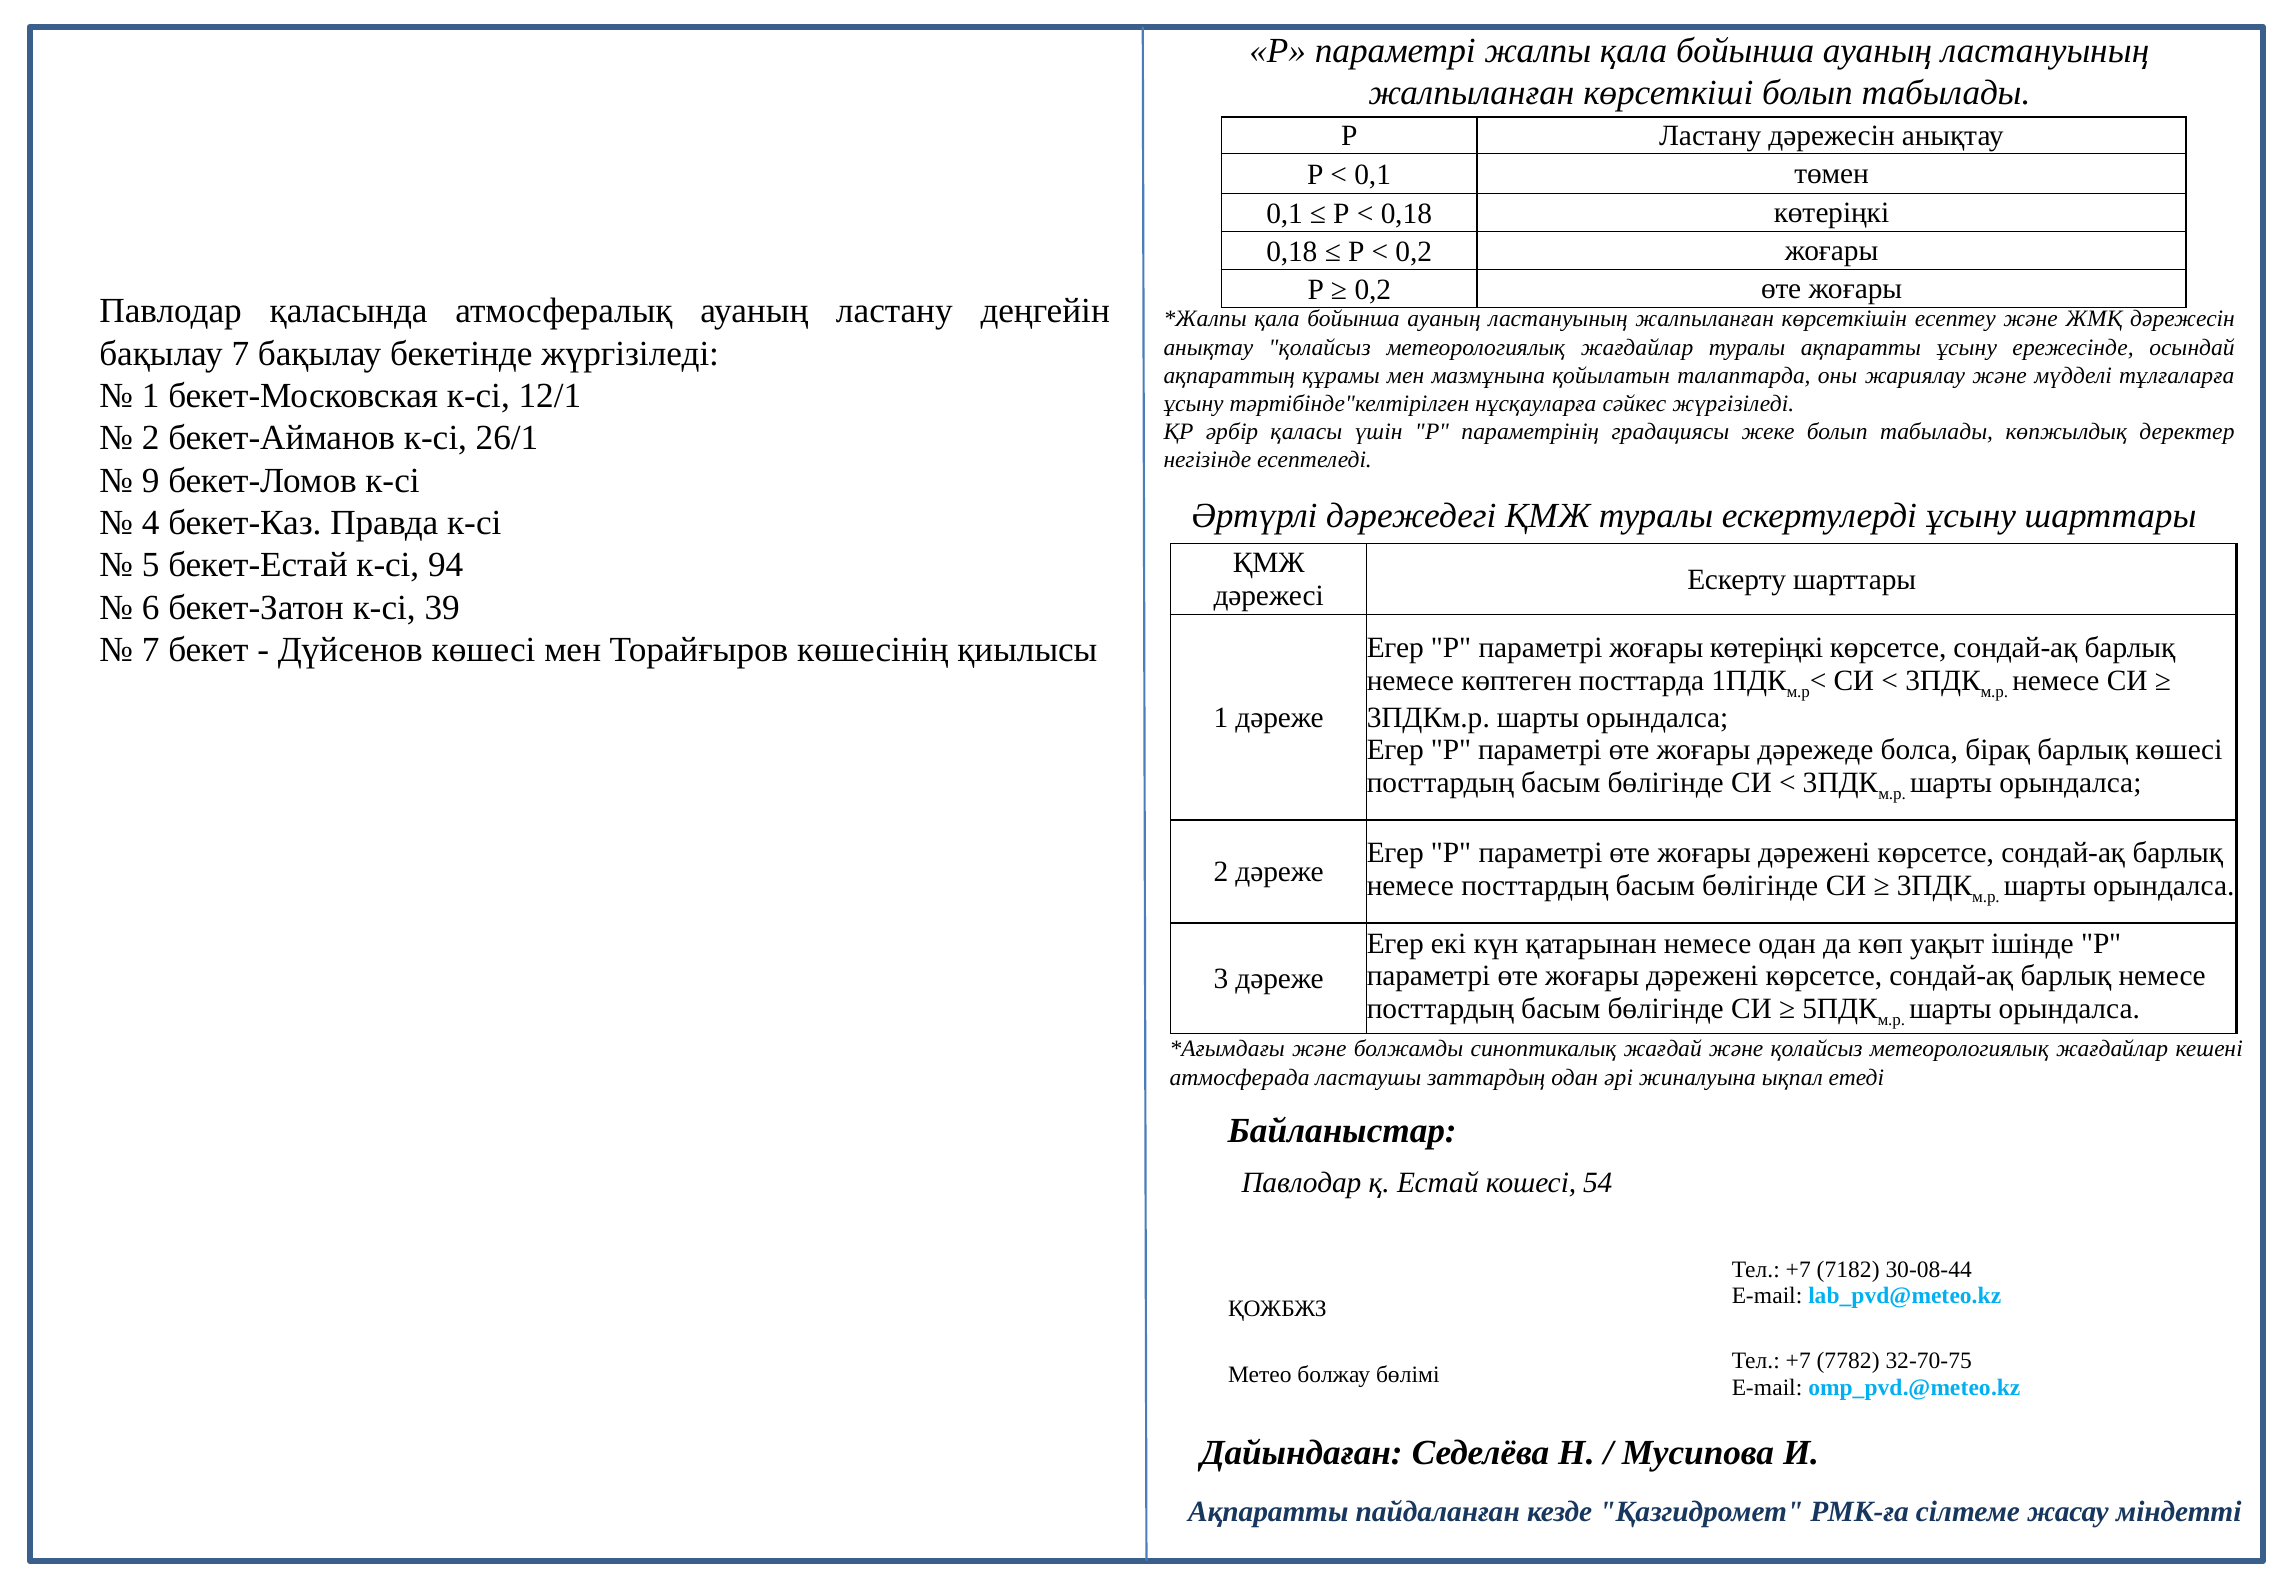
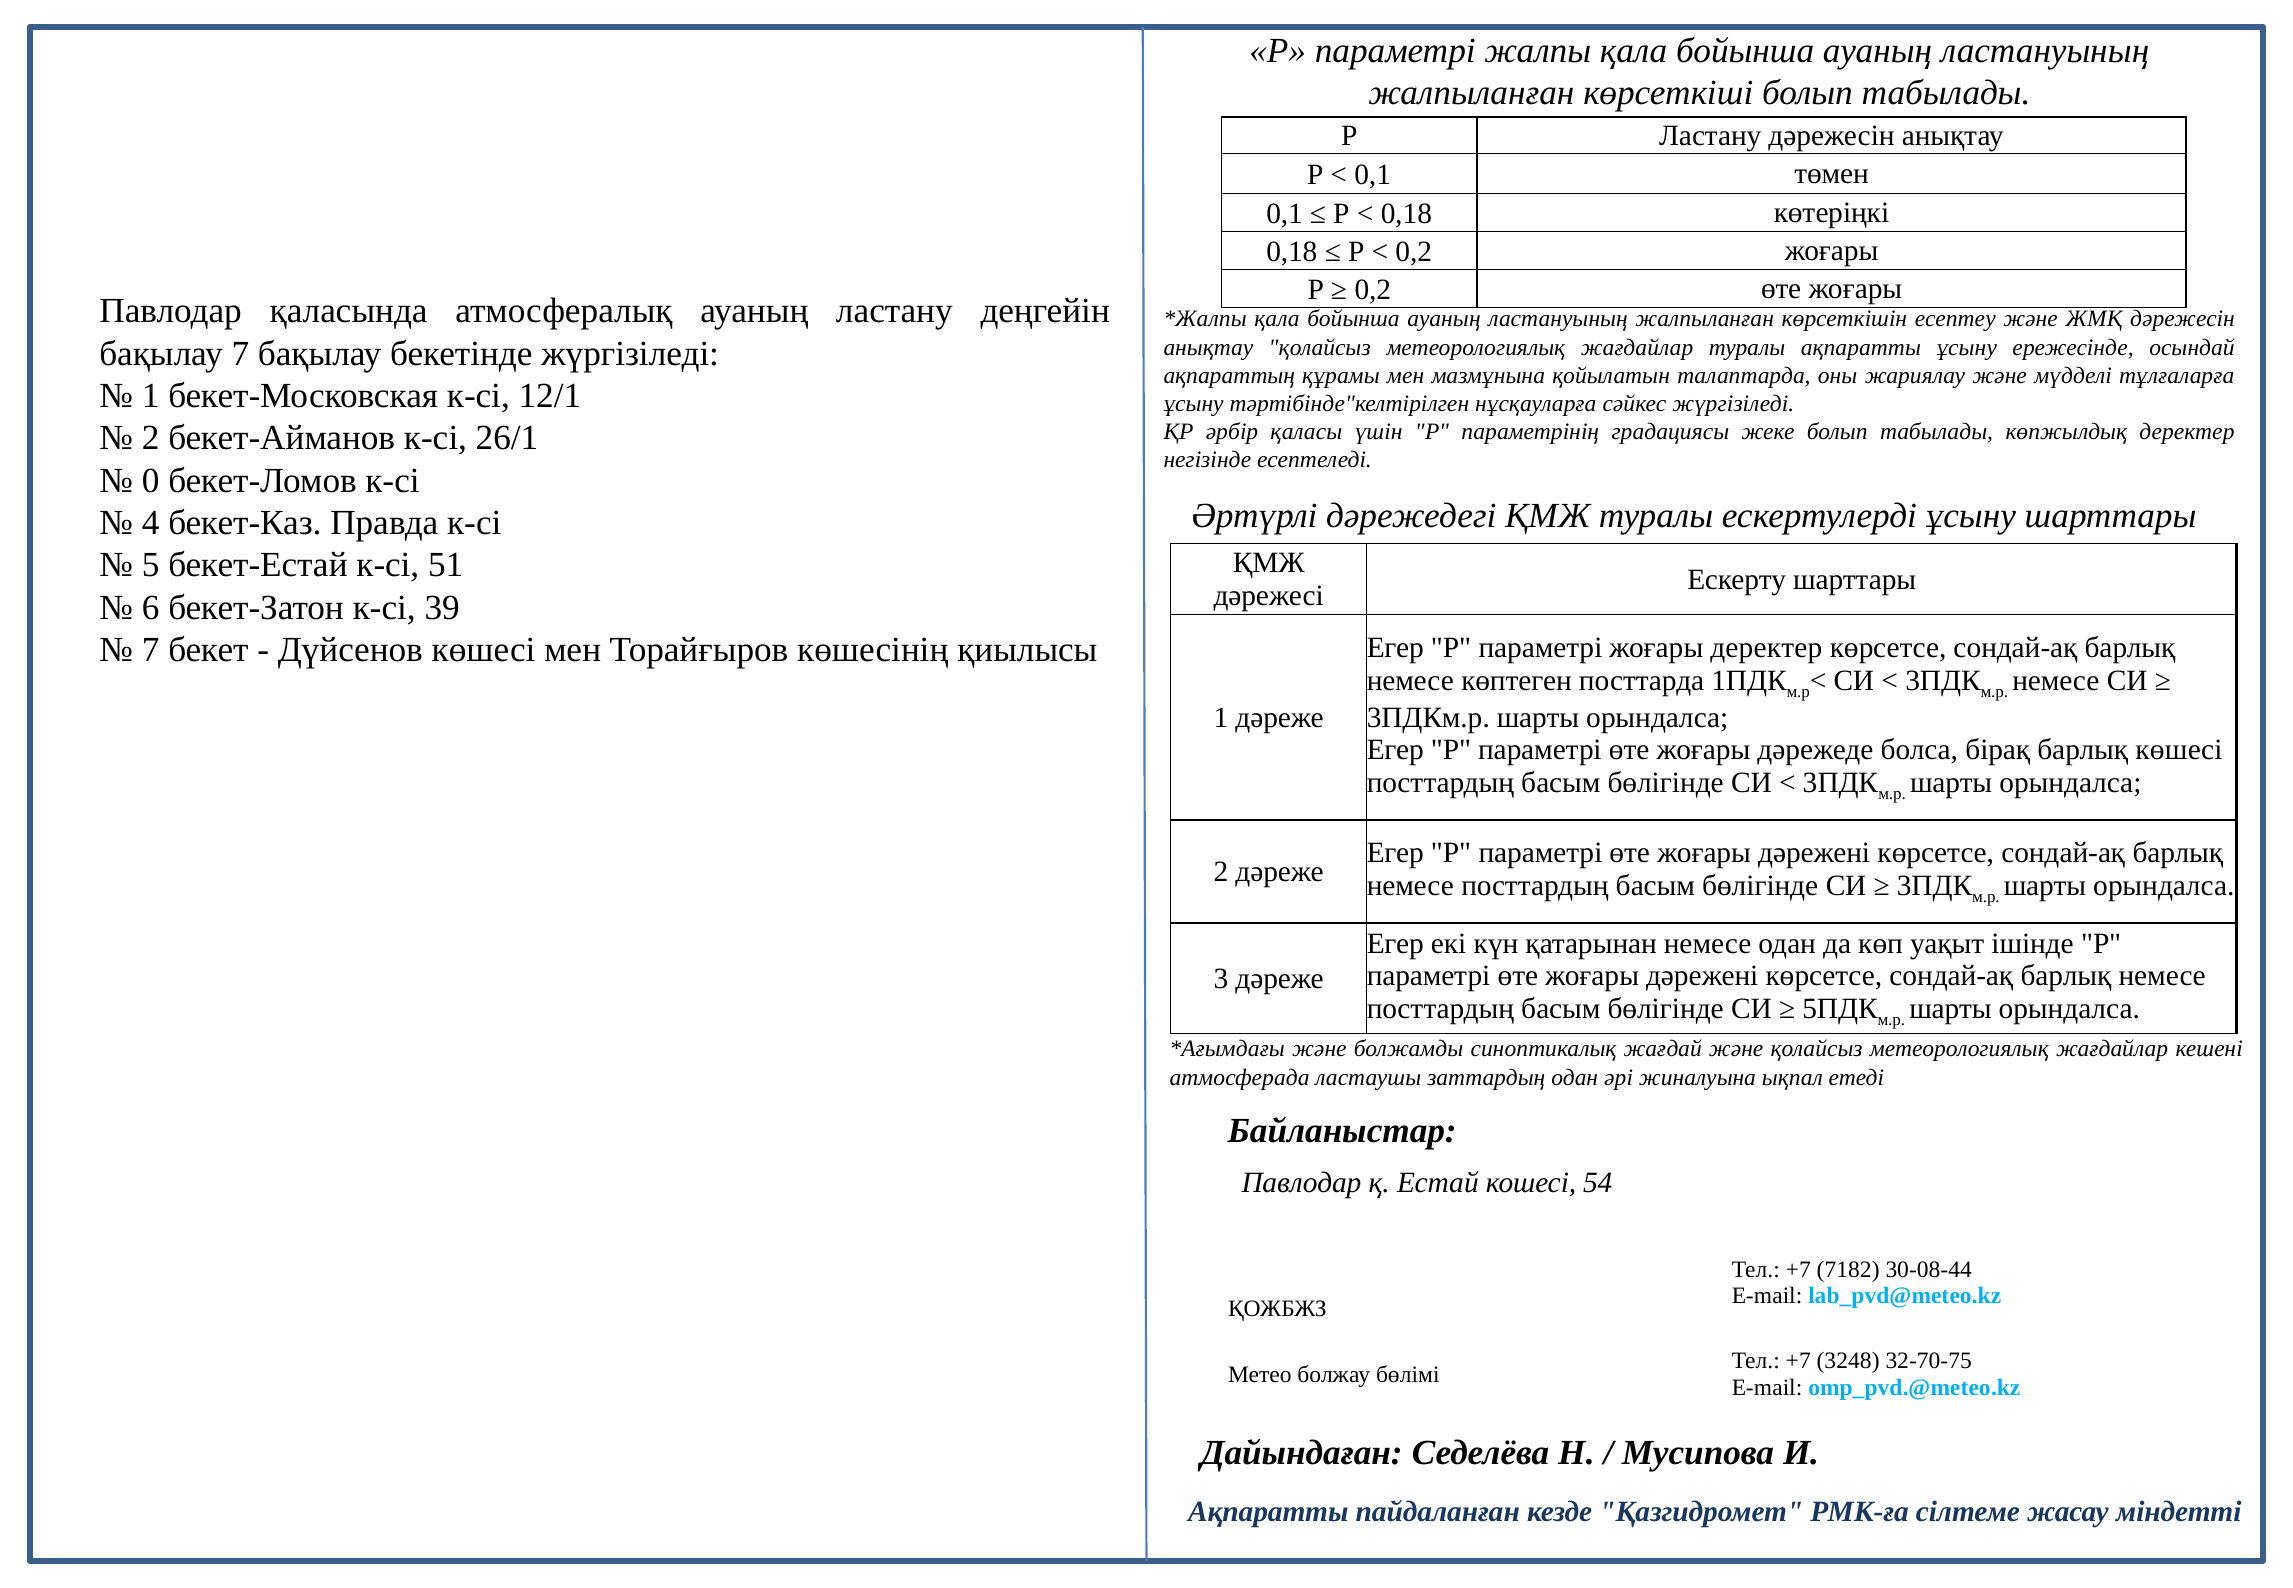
9: 9 -> 0
94: 94 -> 51
жоғары көтеріңкі: көтеріңкі -> деректер
7782: 7782 -> 3248
